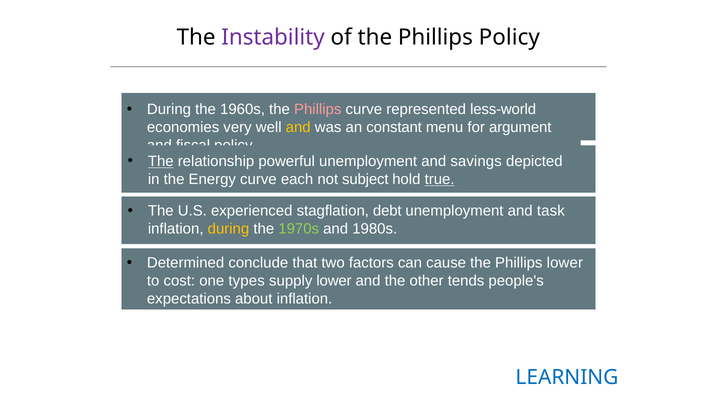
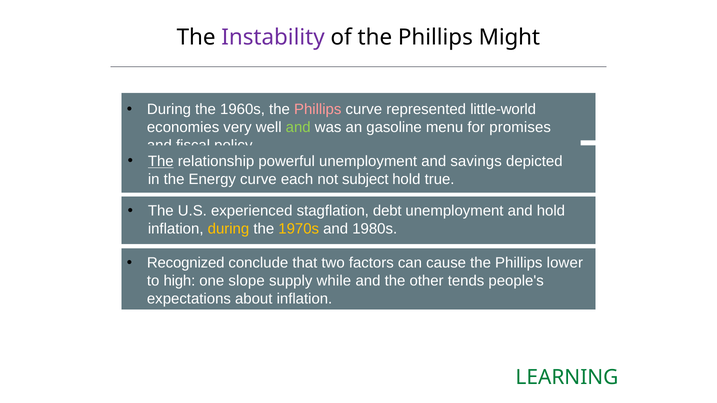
Phillips Policy: Policy -> Might
less-world: less-world -> little-world
and at (298, 127) colour: yellow -> light green
constant: constant -> gasoline
argument: argument -> promises
true underline: present -> none
and task: task -> hold
1970s colour: light green -> yellow
Determined: Determined -> Recognized
cost: cost -> high
types: types -> slope
supply lower: lower -> while
LEARNING colour: blue -> green
